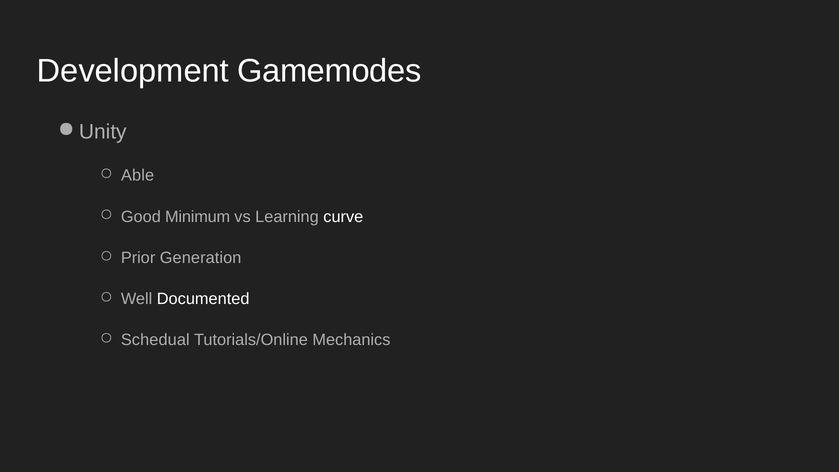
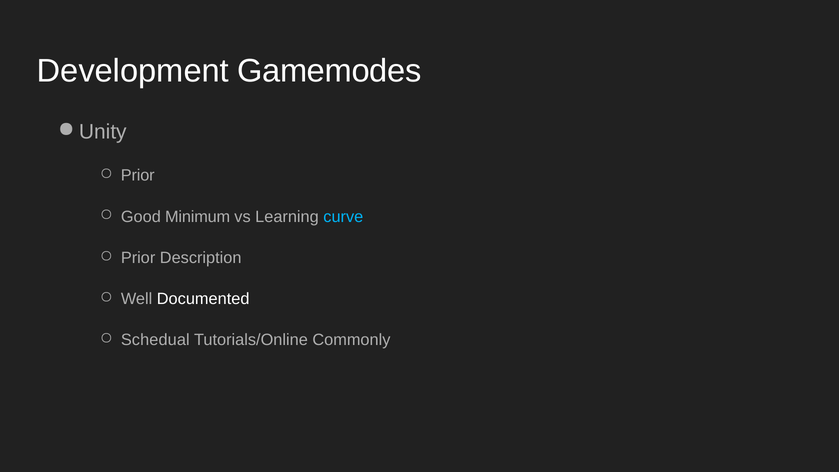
Able at (138, 176): Able -> Prior
curve colour: white -> light blue
Generation: Generation -> Description
Mechanics: Mechanics -> Commonly
